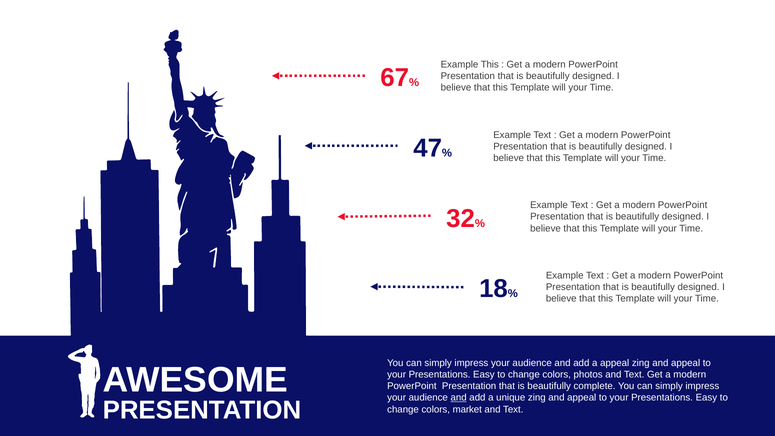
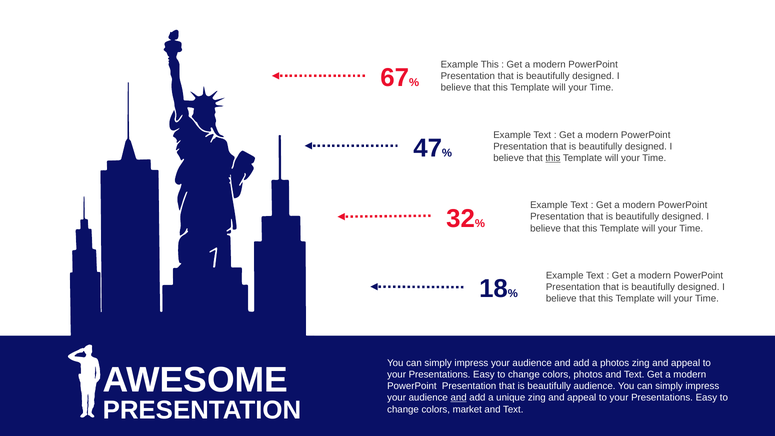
this at (553, 158) underline: none -> present
a appeal: appeal -> photos
complete at (595, 386): complete -> audience
